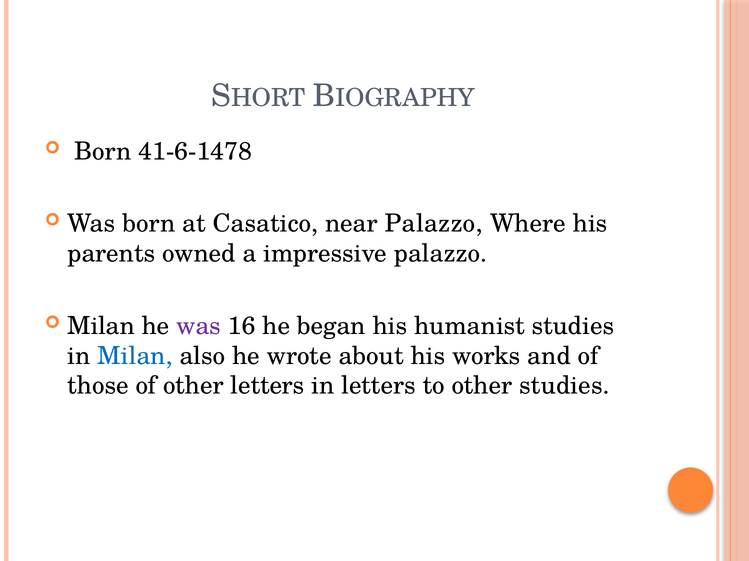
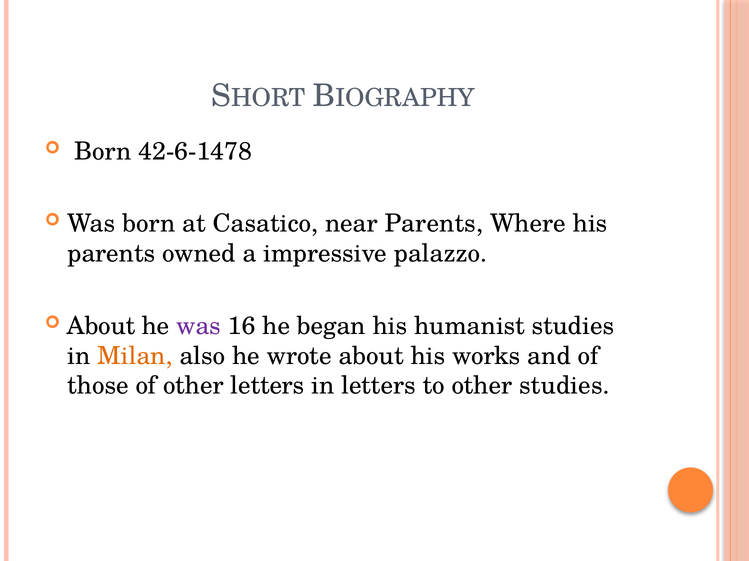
41-6-1478: 41-6-1478 -> 42-6-1478
near Palazzo: Palazzo -> Parents
Milan at (101, 326): Milan -> About
Milan at (135, 356) colour: blue -> orange
